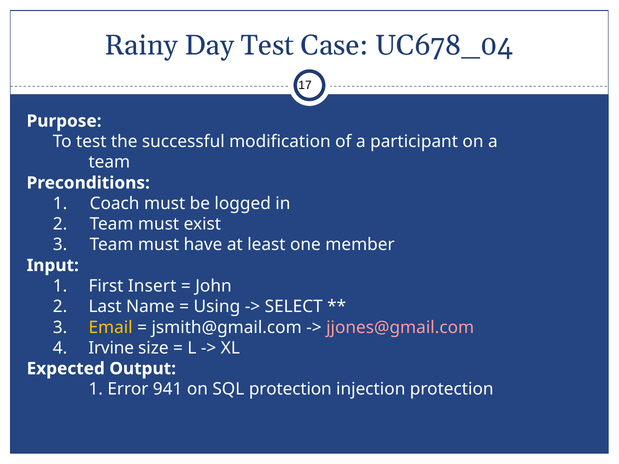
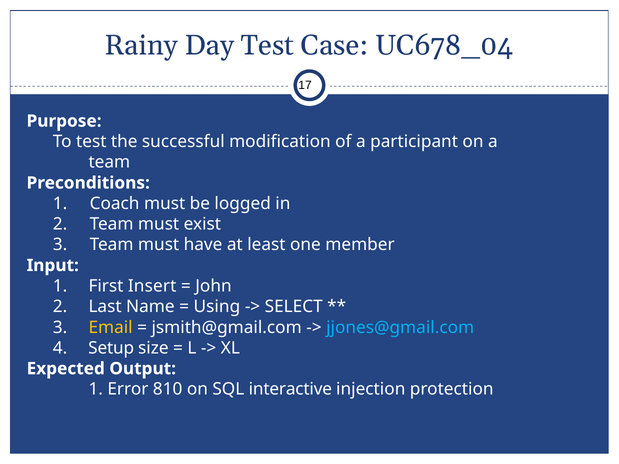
jjones@gmail.com colour: pink -> light blue
Irvine: Irvine -> Setup
941: 941 -> 810
SQL protection: protection -> interactive
